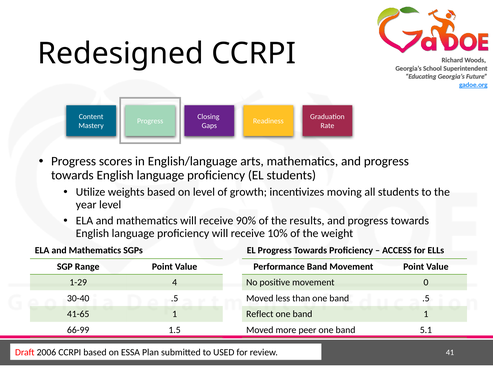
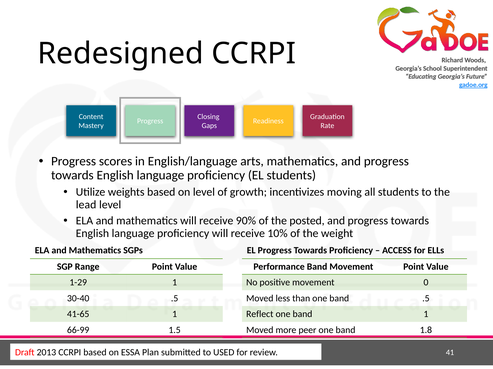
year: year -> lead
results: results -> posted
1-29 4: 4 -> 1
5.1: 5.1 -> 1.8
2006: 2006 -> 2013
